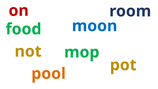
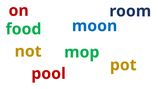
pool colour: orange -> red
